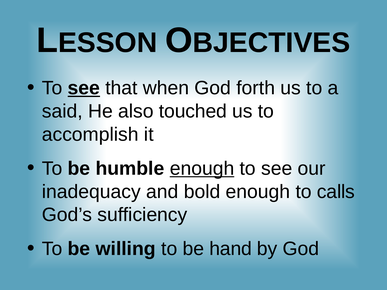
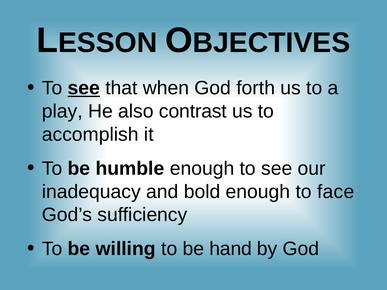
said: said -> play
touched: touched -> contrast
enough at (202, 169) underline: present -> none
calls: calls -> face
